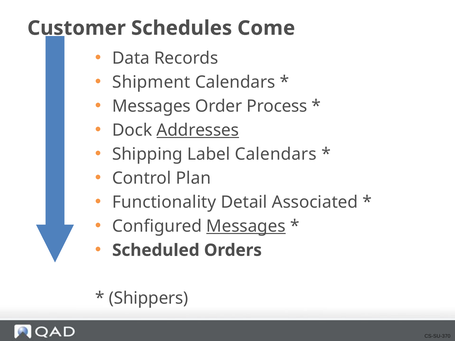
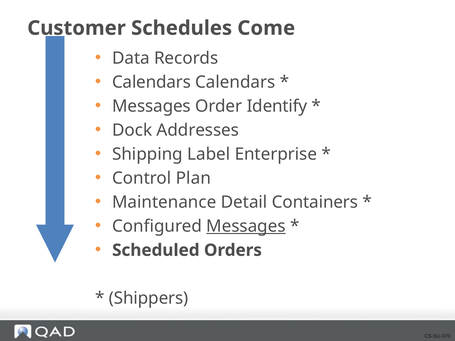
Shipment at (151, 82): Shipment -> Calendars
Process: Process -> Identify
Addresses underline: present -> none
Label Calendars: Calendars -> Enterprise
Functionality: Functionality -> Maintenance
Associated: Associated -> Containers
